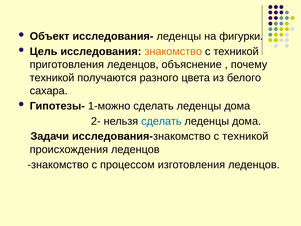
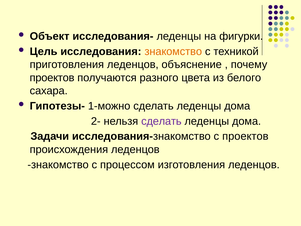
техникой at (52, 78): техникой -> проектов
сделать at (161, 121) colour: blue -> purple
исследования-знакомство с техникой: техникой -> проектов
